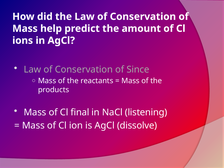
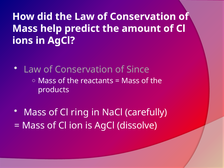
final: final -> ring
listening: listening -> carefully
